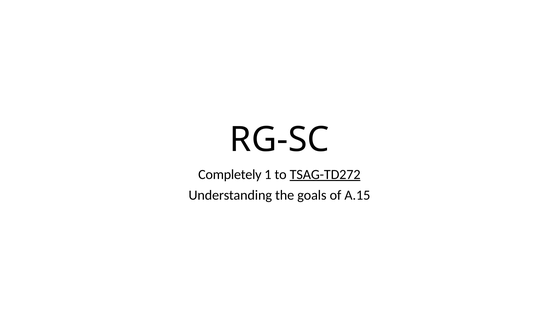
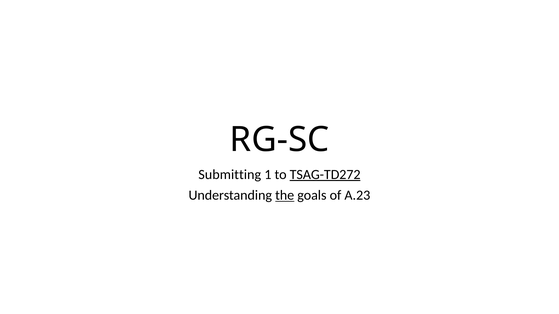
Completely: Completely -> Submitting
the underline: none -> present
A.15: A.15 -> A.23
